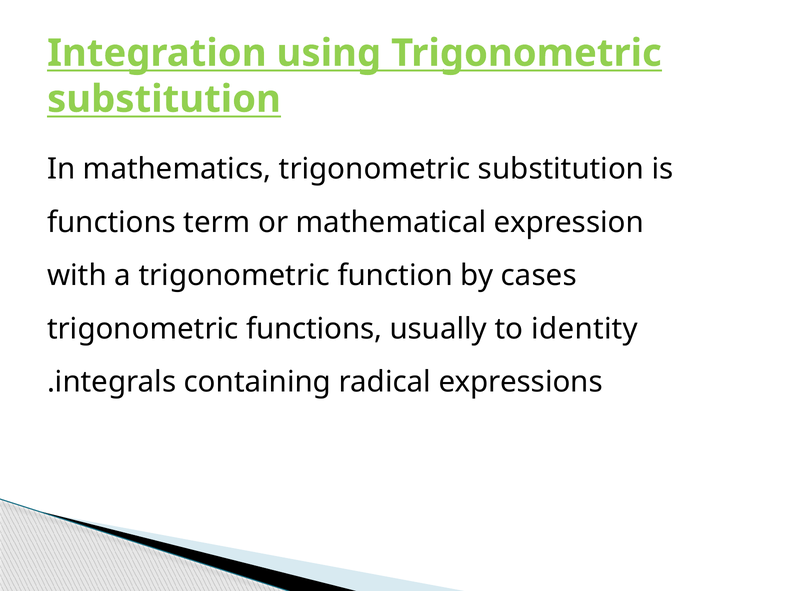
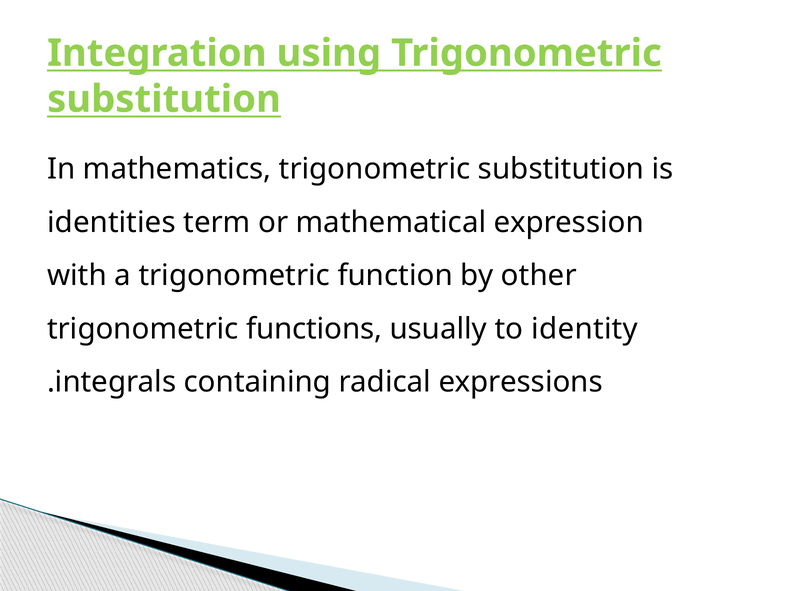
functions at (112, 222): functions -> identities
cases: cases -> other
